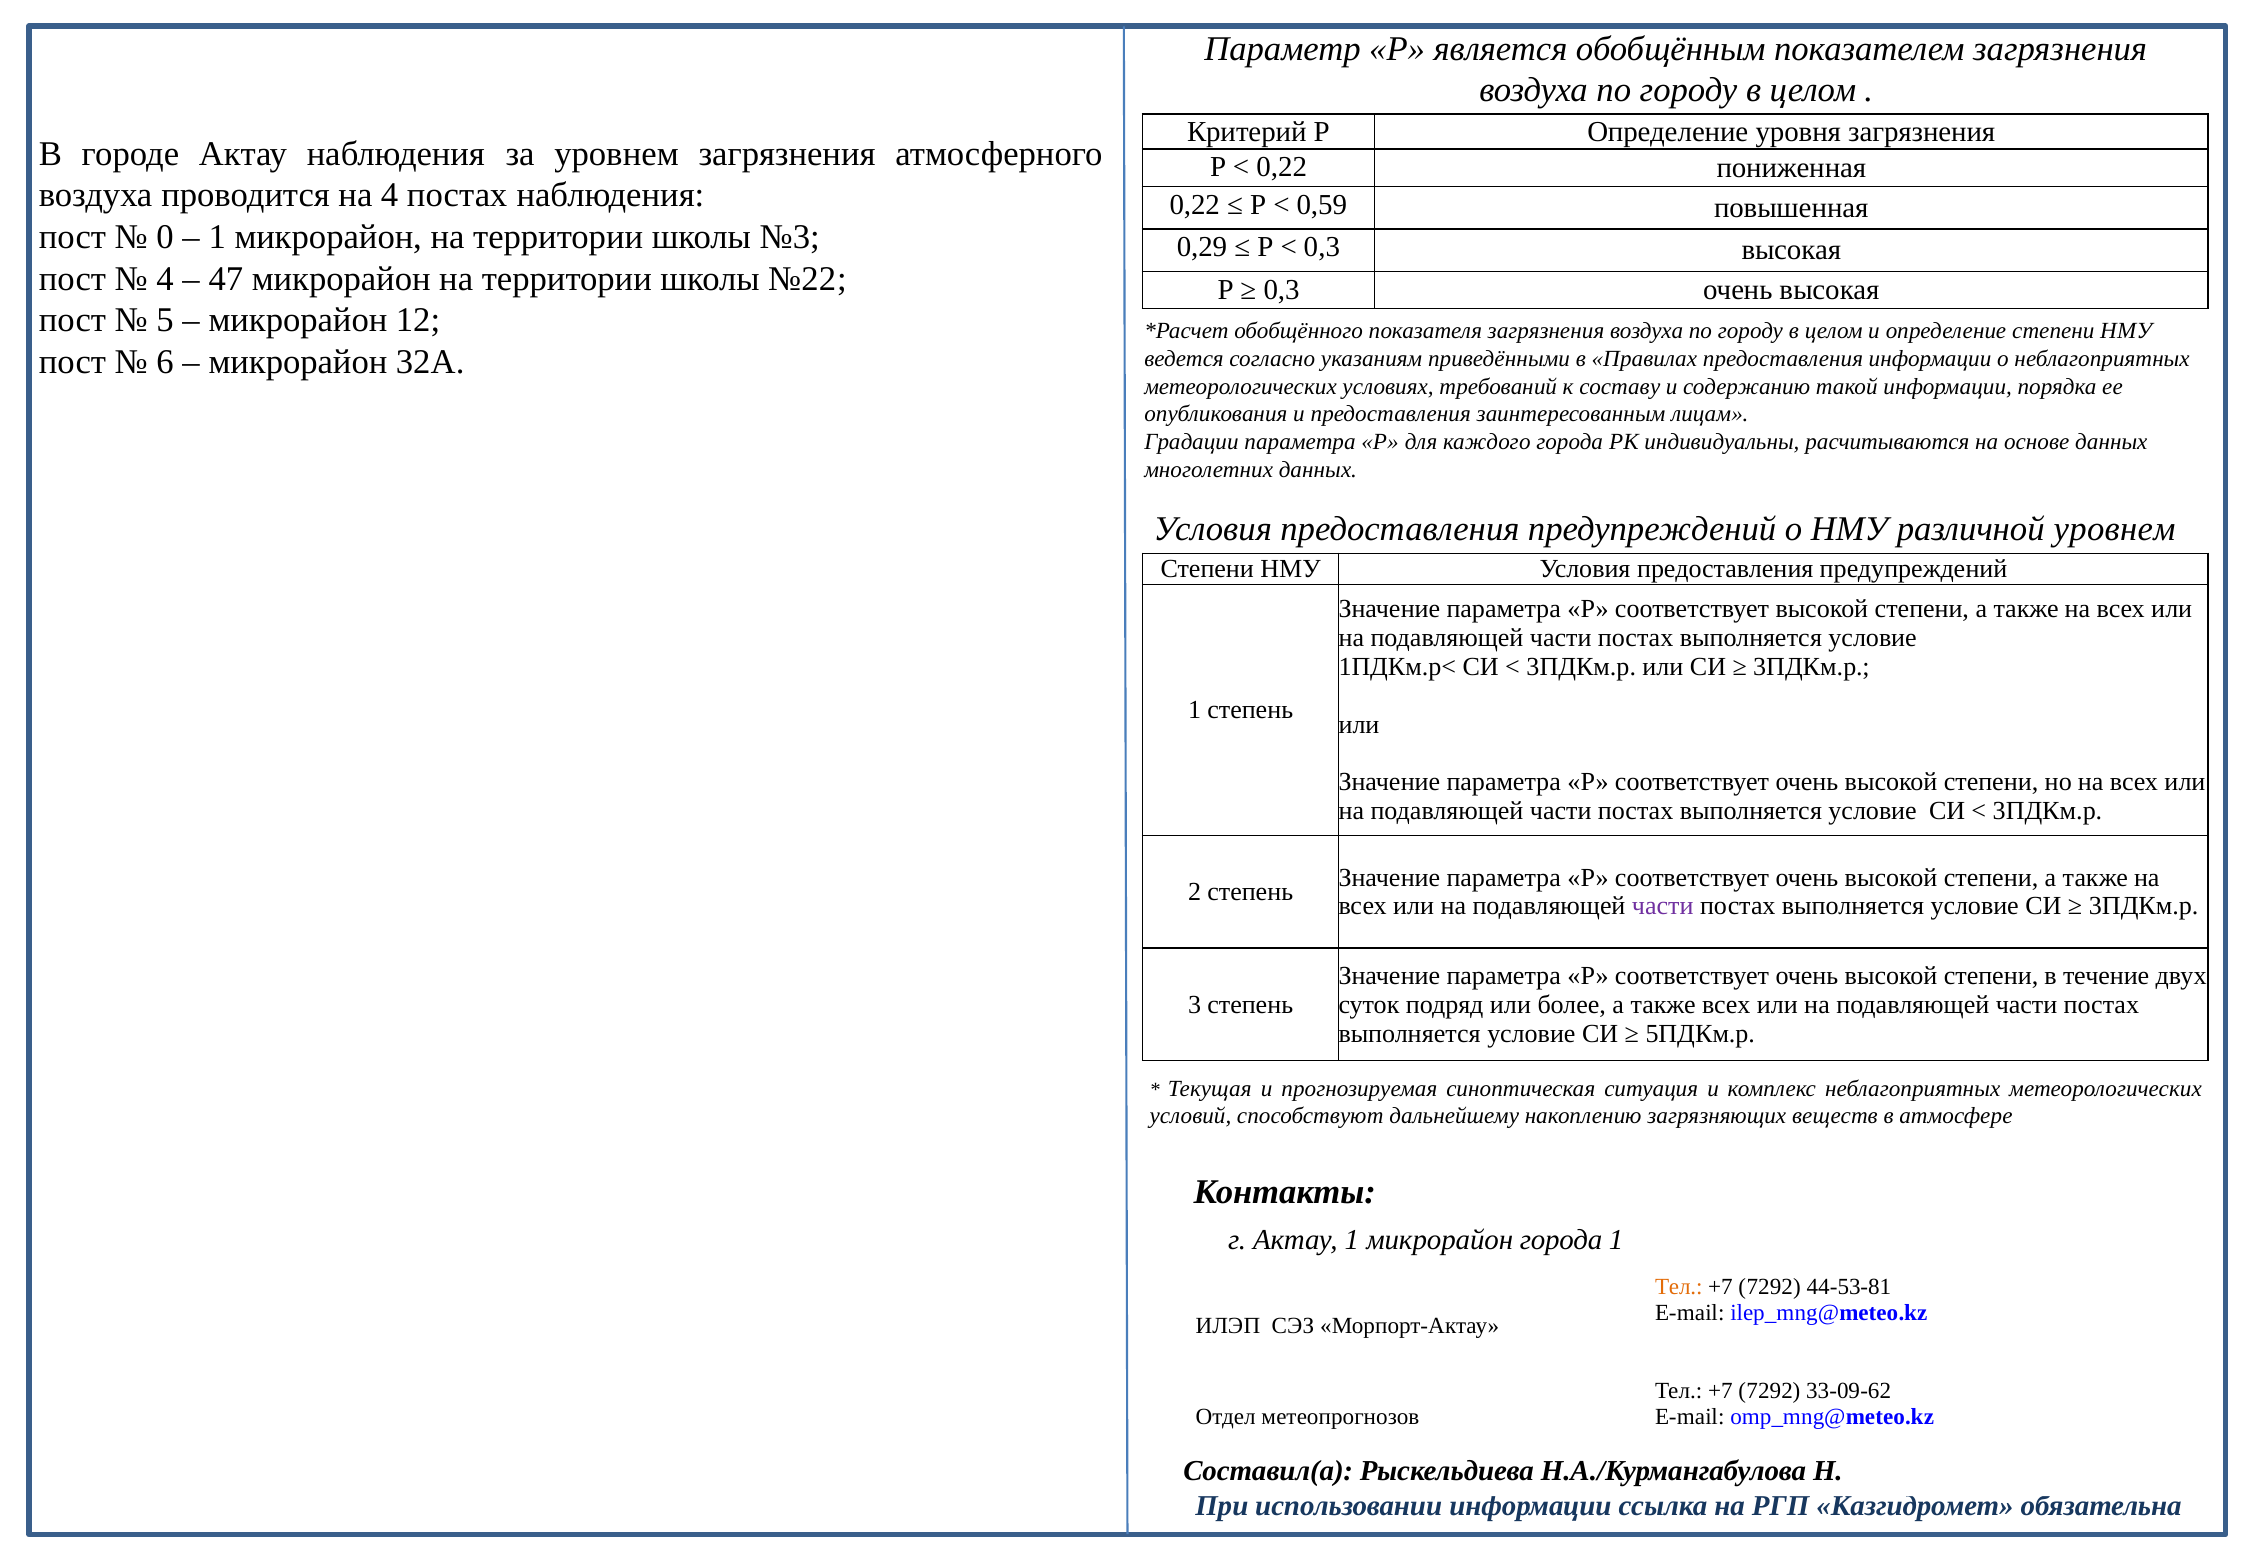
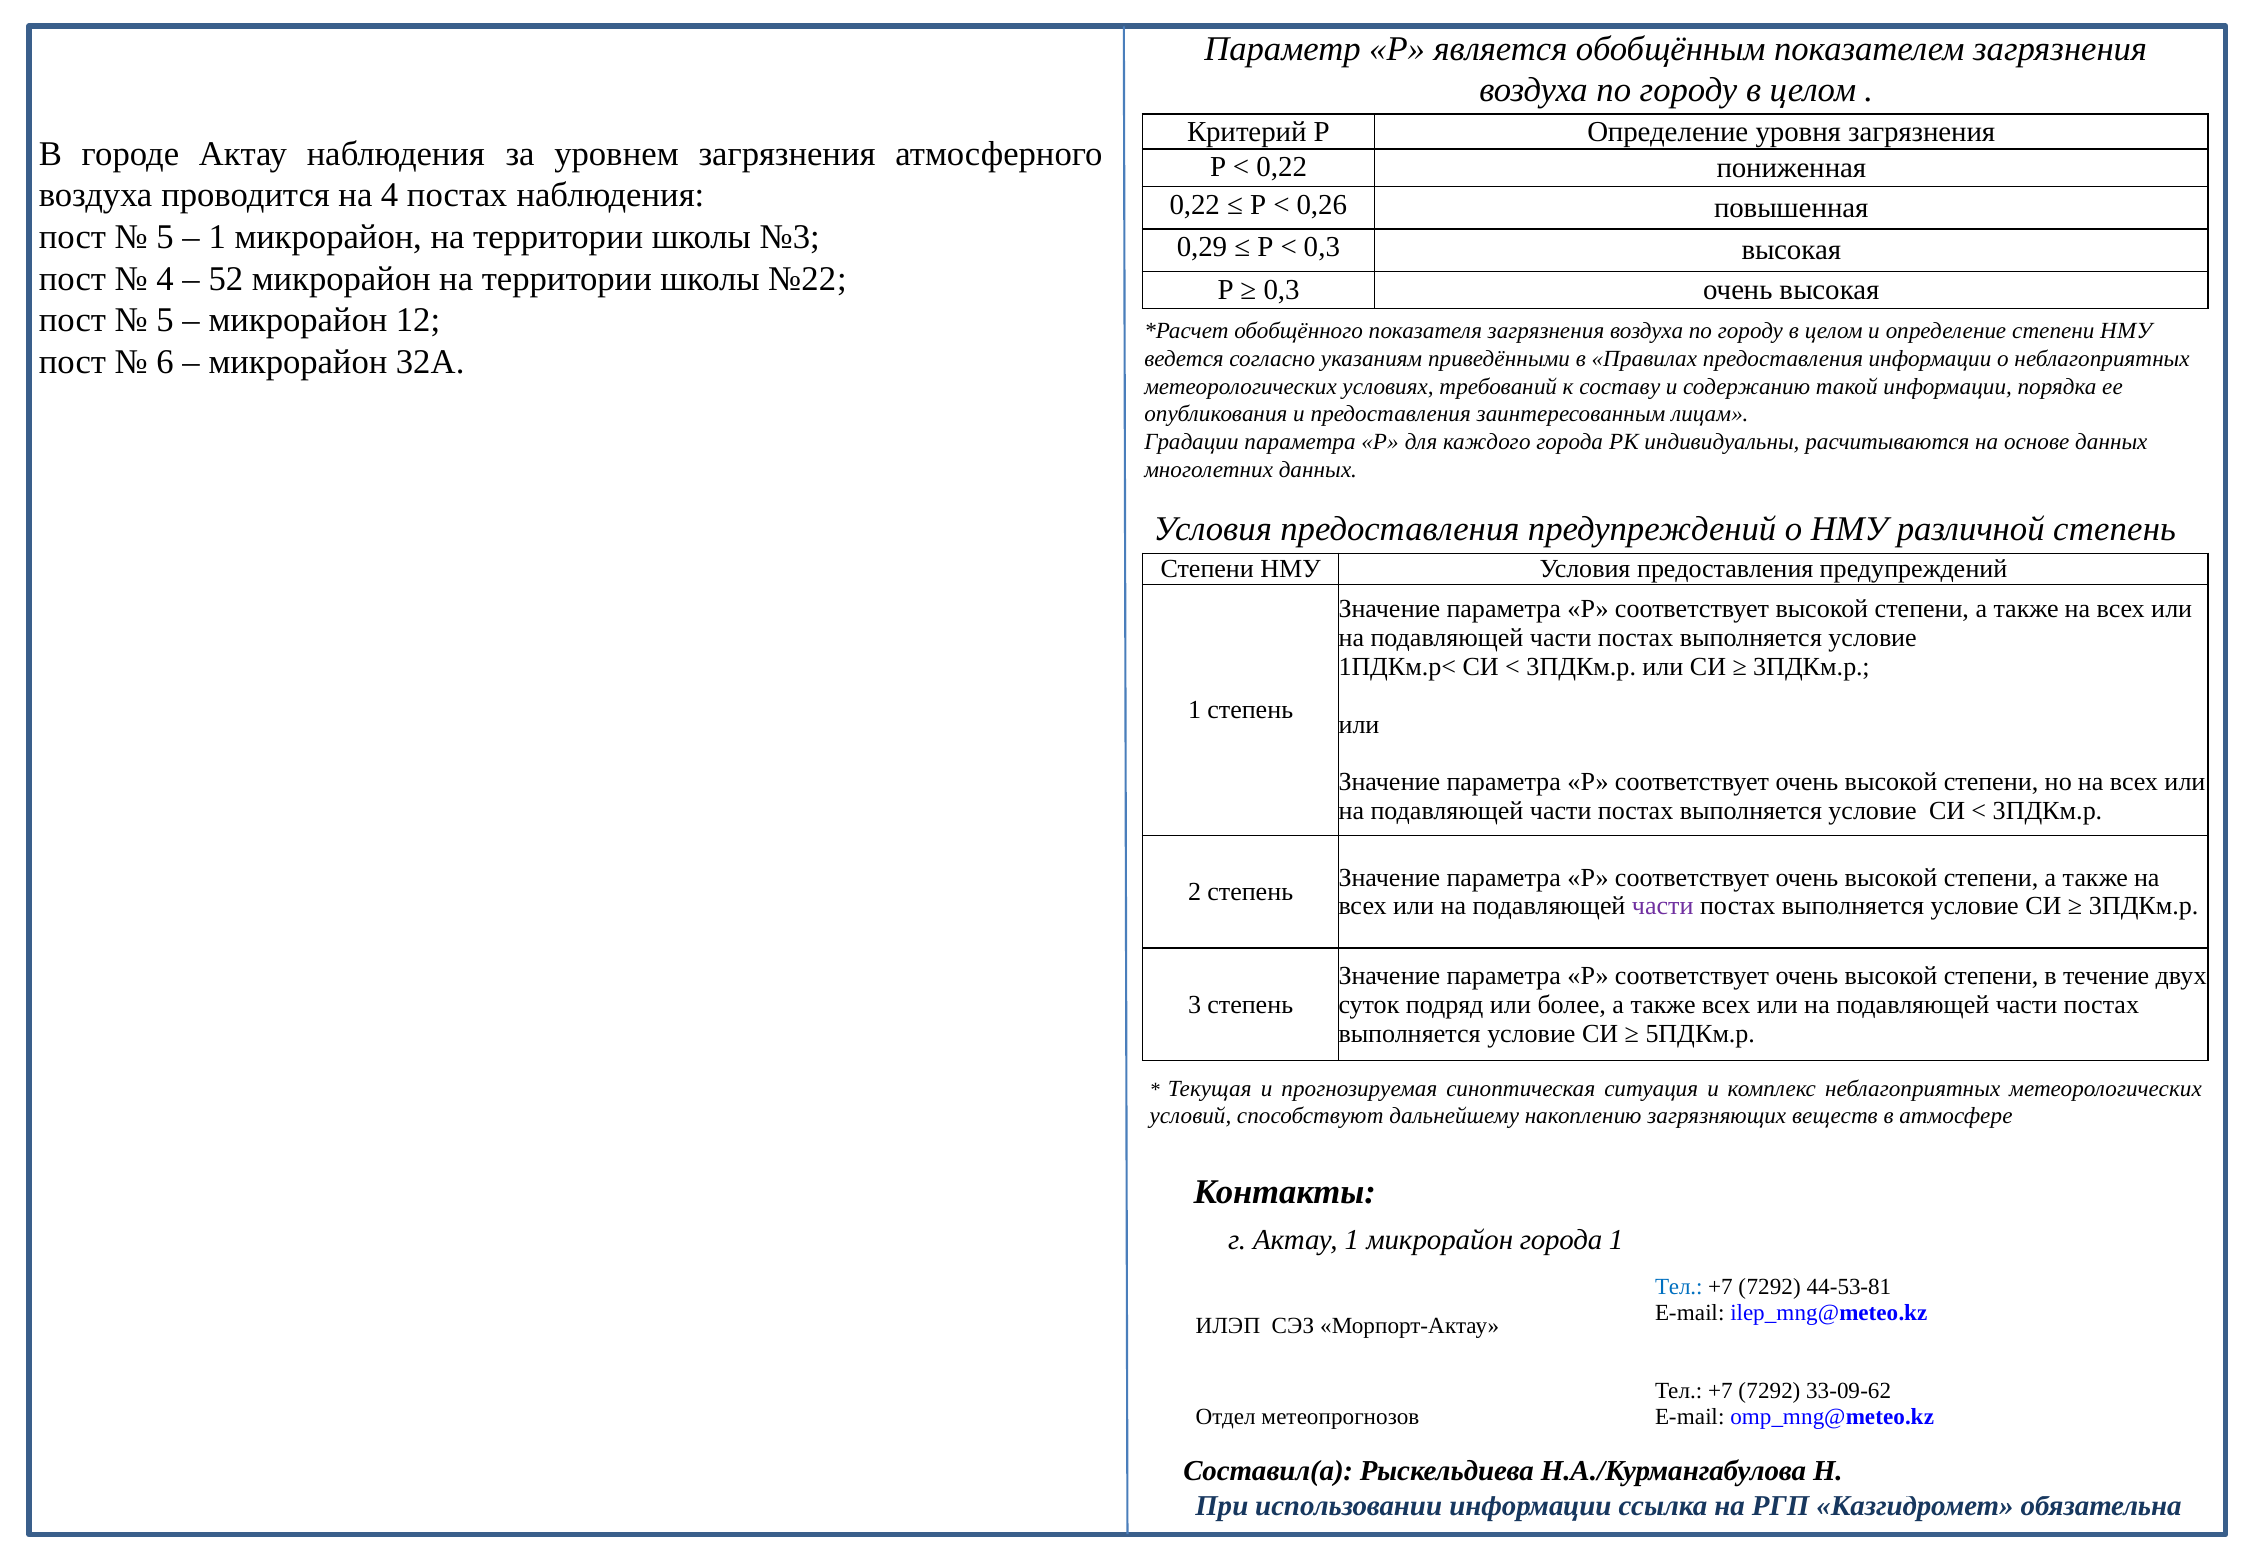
0,59: 0,59 -> 0,26
0 at (165, 237): 0 -> 5
47: 47 -> 52
различной уровнем: уровнем -> степень
Тел at (1679, 1287) colour: orange -> blue
